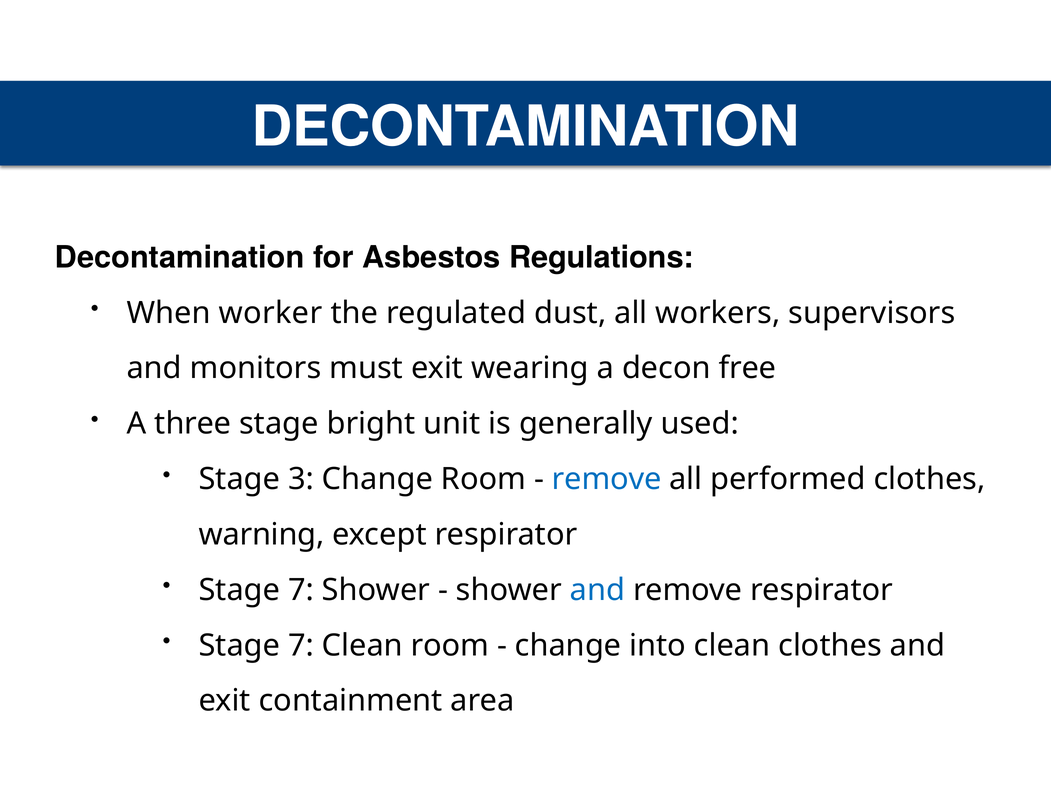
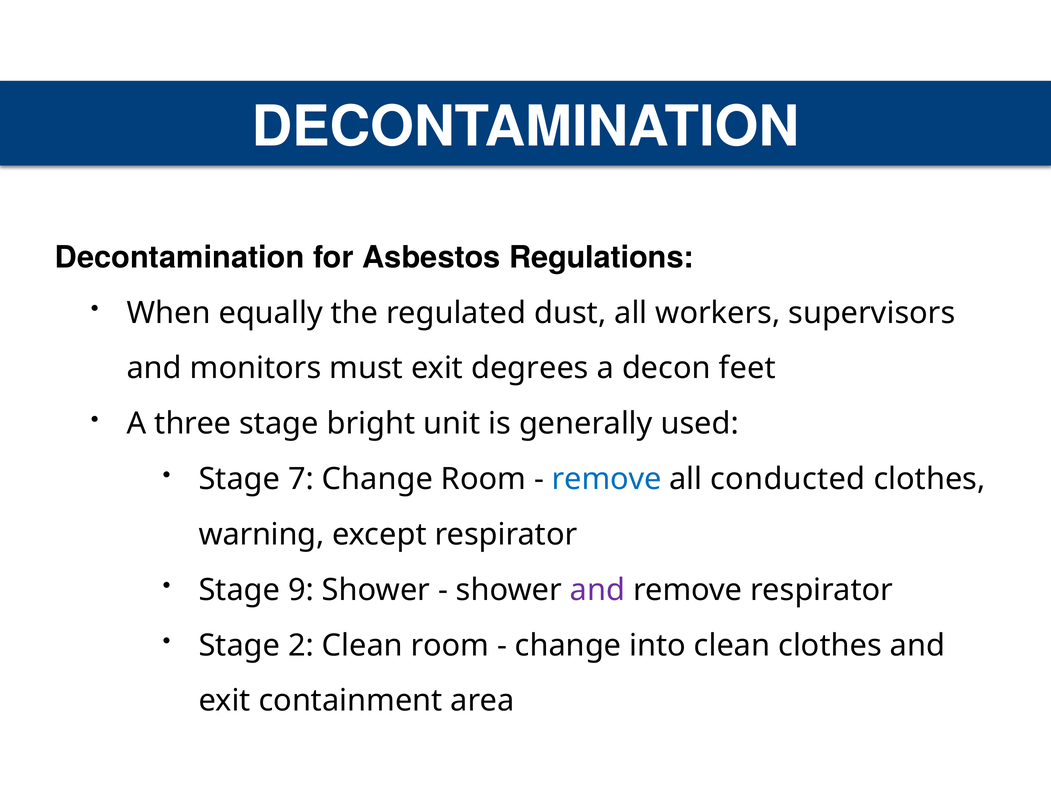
worker: worker -> equally
wearing: wearing -> degrees
free: free -> feet
3: 3 -> 7
performed: performed -> conducted
7 at (301, 590): 7 -> 9
and at (598, 590) colour: blue -> purple
7 at (301, 646): 7 -> 2
